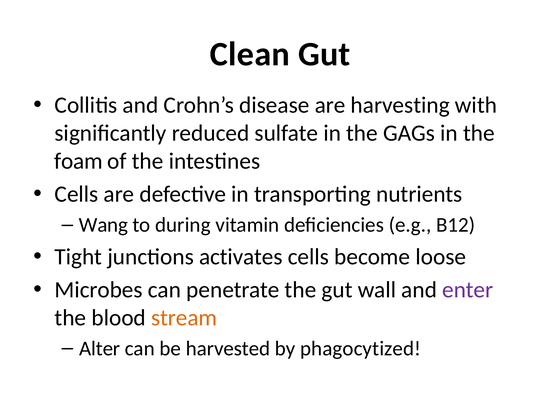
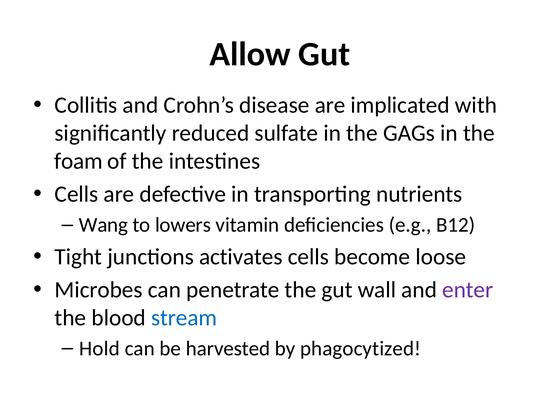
Clean: Clean -> Allow
harvesting: harvesting -> implicated
during: during -> lowers
stream colour: orange -> blue
Alter: Alter -> Hold
